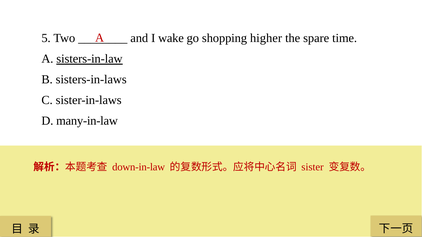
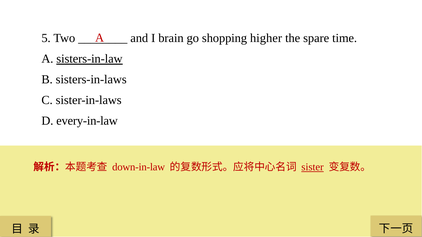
wake: wake -> brain
many-in-law: many-in-law -> every-in-law
sister underline: none -> present
